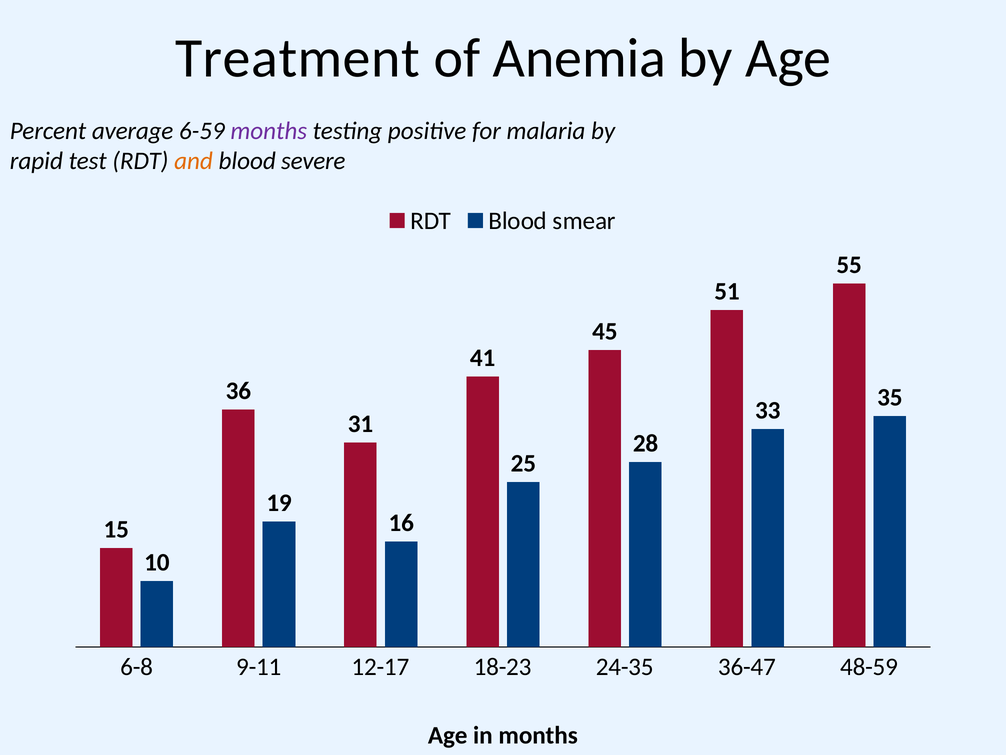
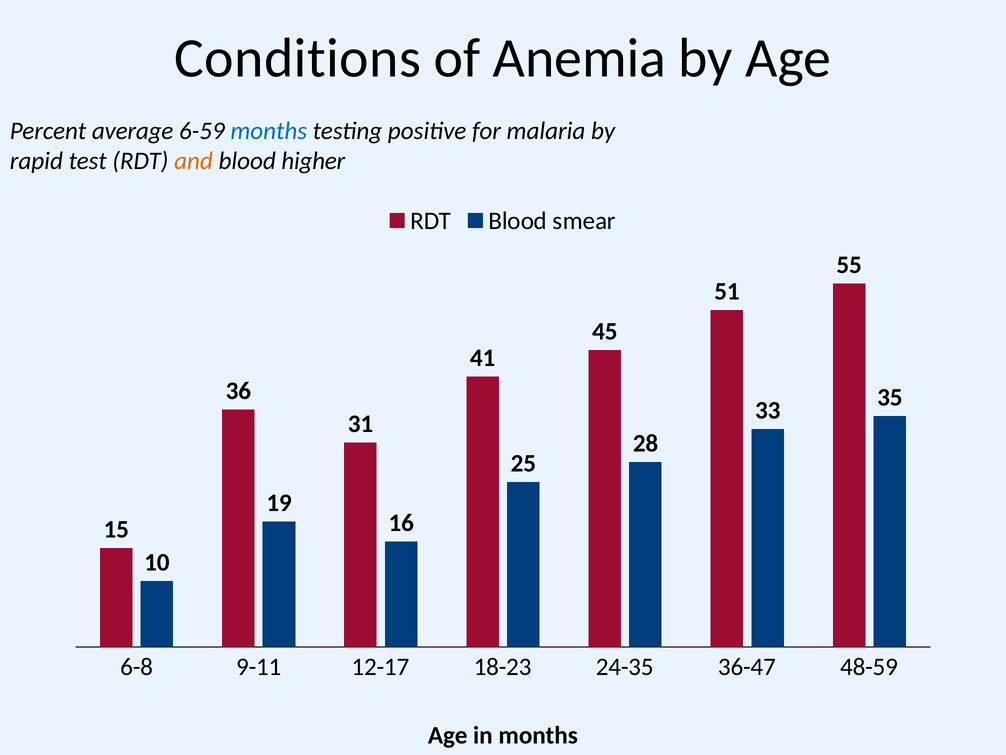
Treatment: Treatment -> Conditions
months at (269, 131) colour: purple -> blue
severe: severe -> higher
